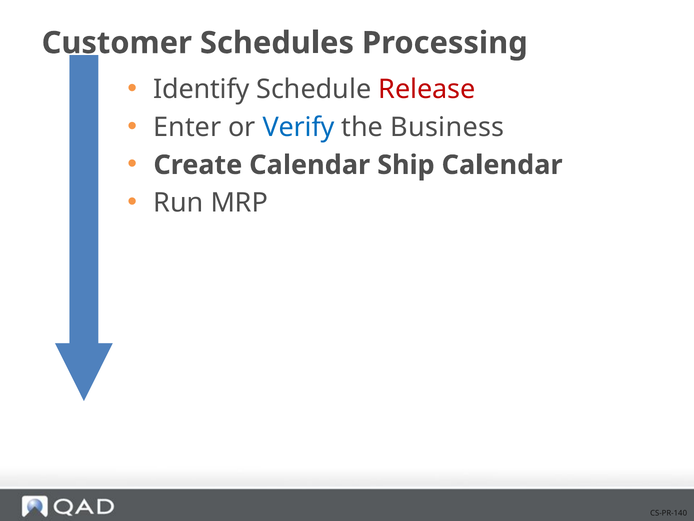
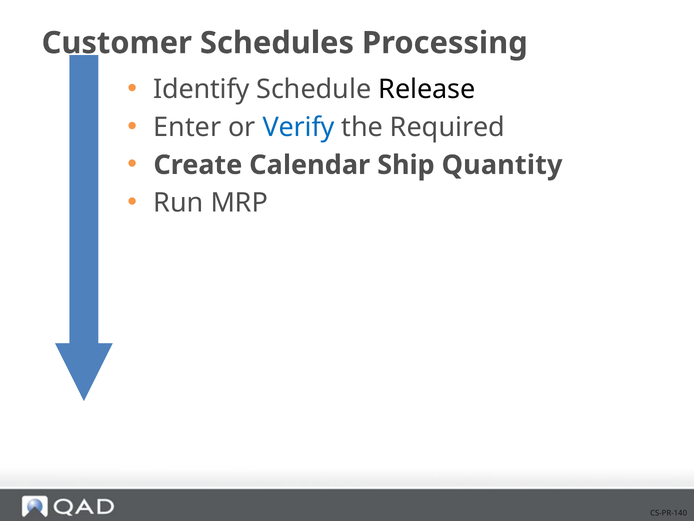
Release colour: red -> black
Business: Business -> Required
Ship Calendar: Calendar -> Quantity
